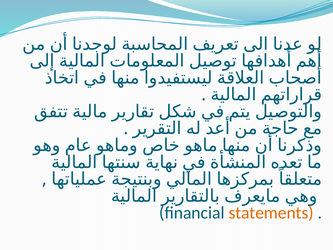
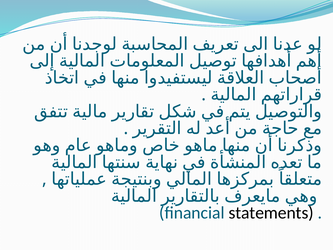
statements colour: orange -> black
